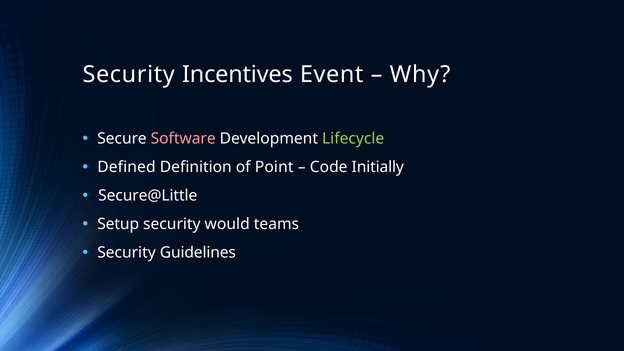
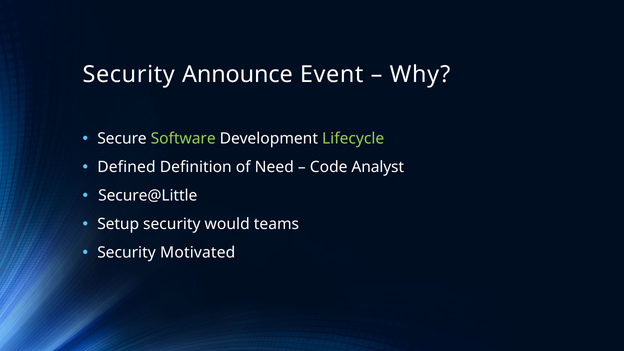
Incentives: Incentives -> Announce
Software colour: pink -> light green
Point: Point -> Need
Initially: Initially -> Analyst
Guidelines: Guidelines -> Motivated
